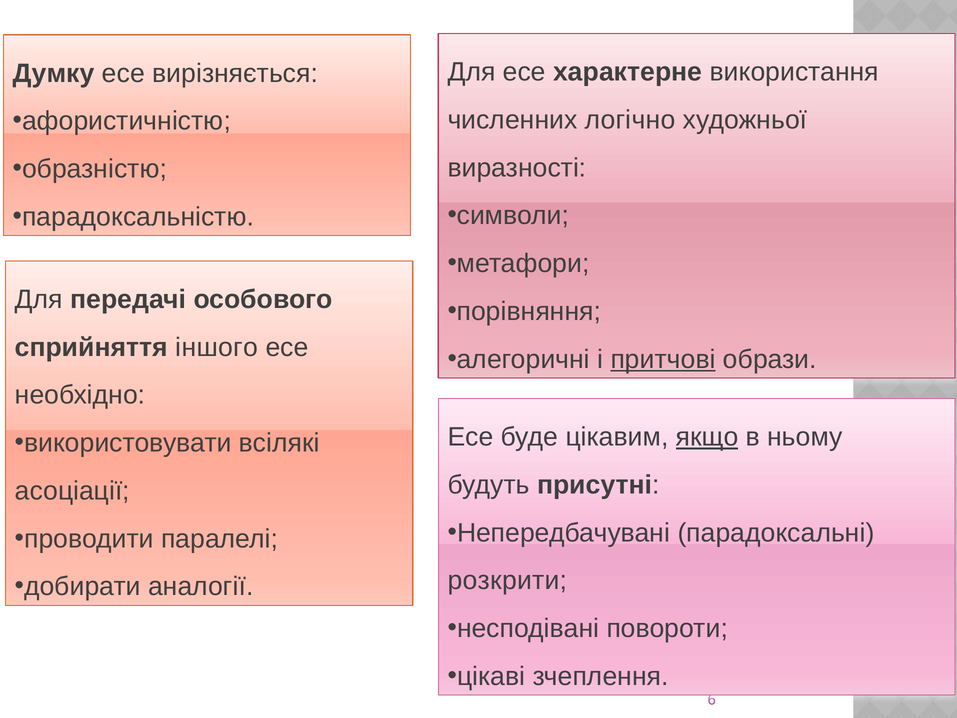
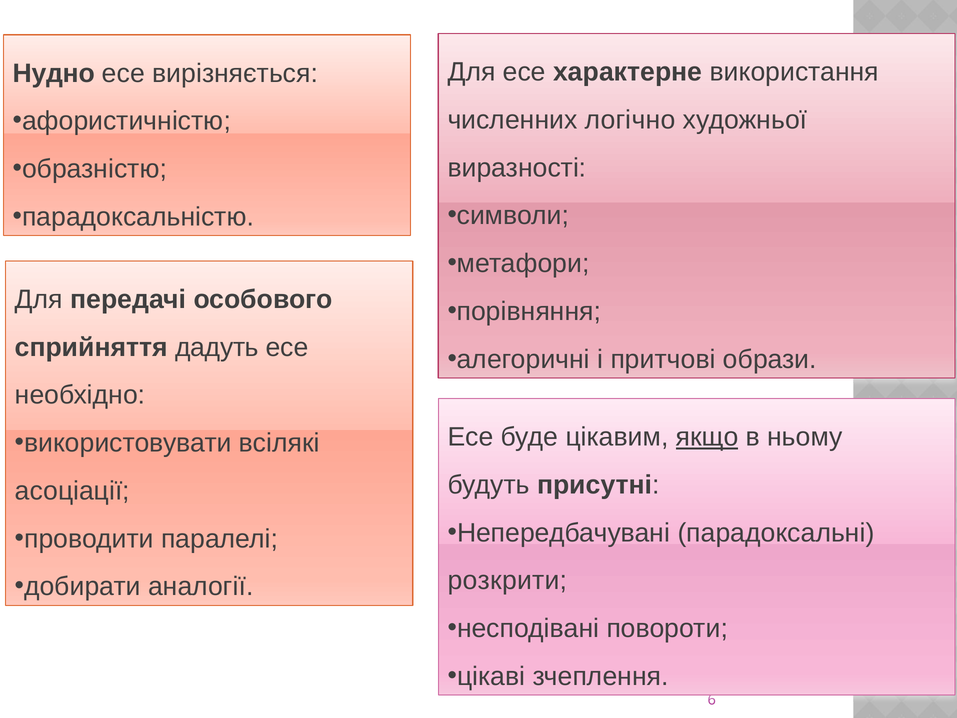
Думку: Думку -> Нудно
іншого: іншого -> дадуть
притчові underline: present -> none
